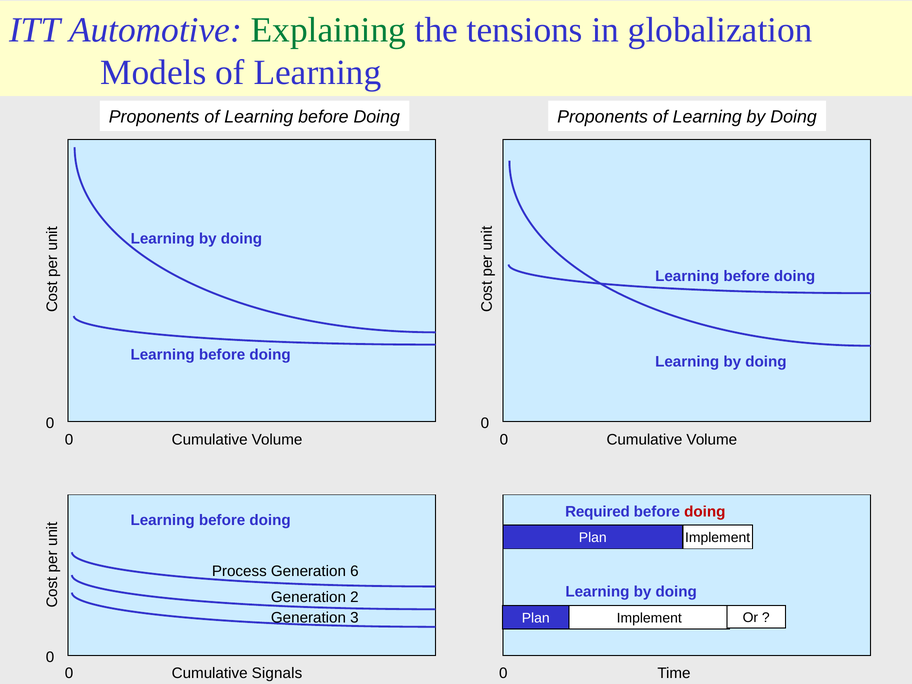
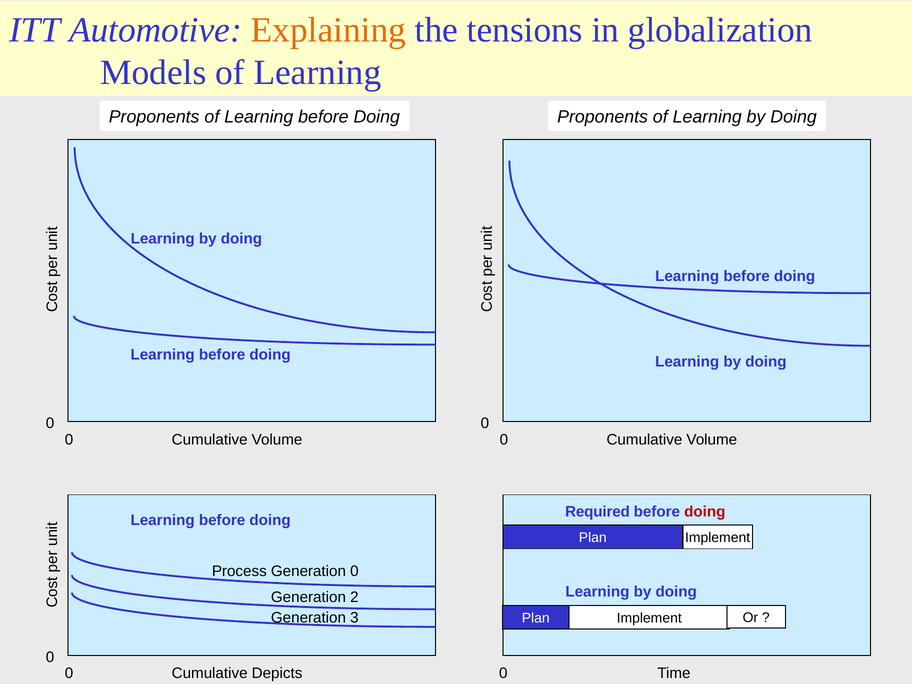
Explaining colour: green -> orange
Generation 6: 6 -> 0
Signals: Signals -> Depicts
